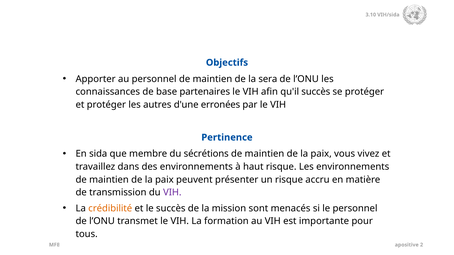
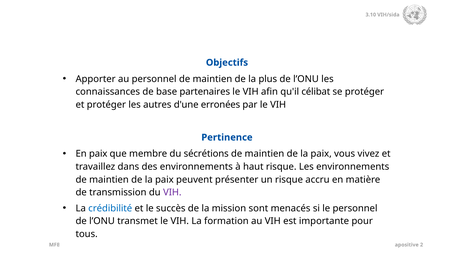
sera: sera -> plus
qu'il succès: succès -> célibat
En sida: sida -> paix
crédibilité colour: orange -> blue
